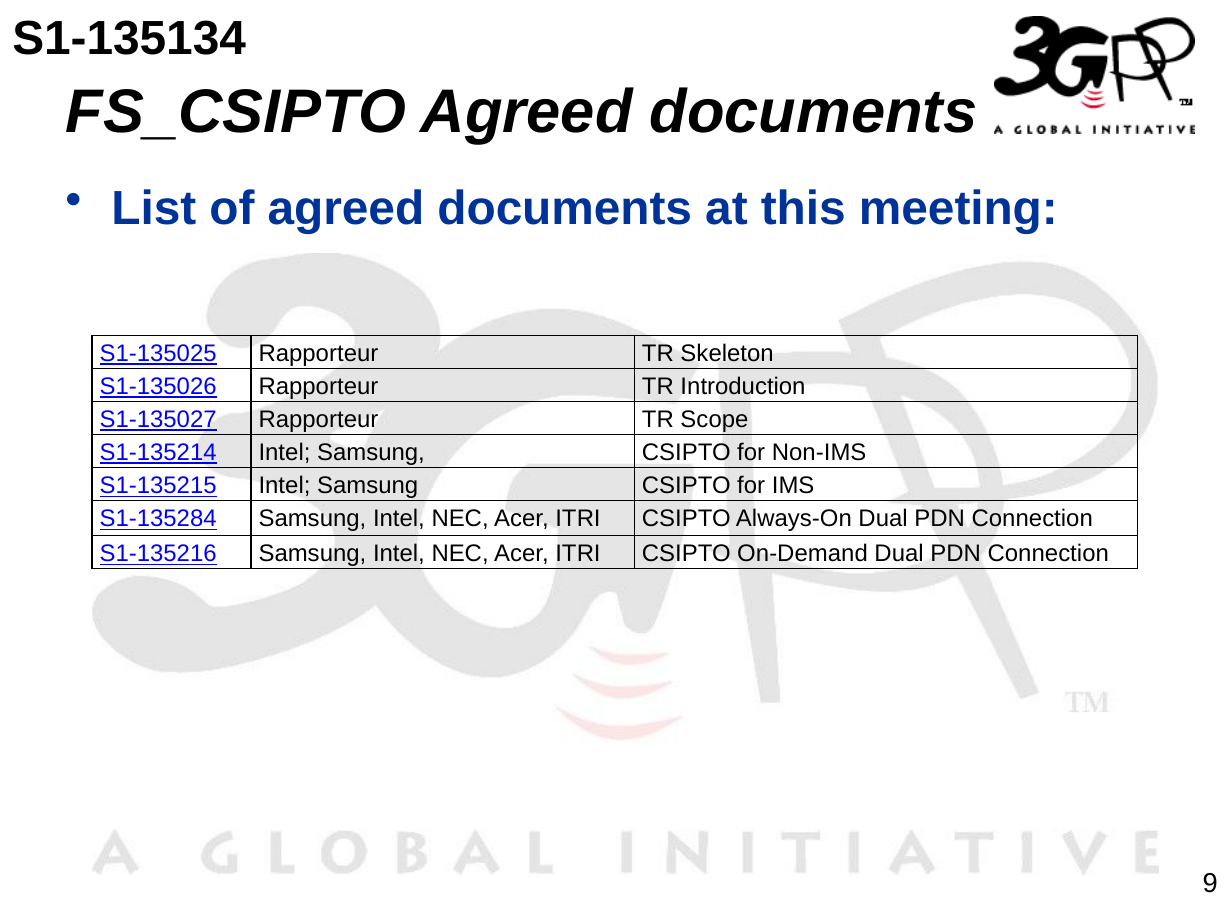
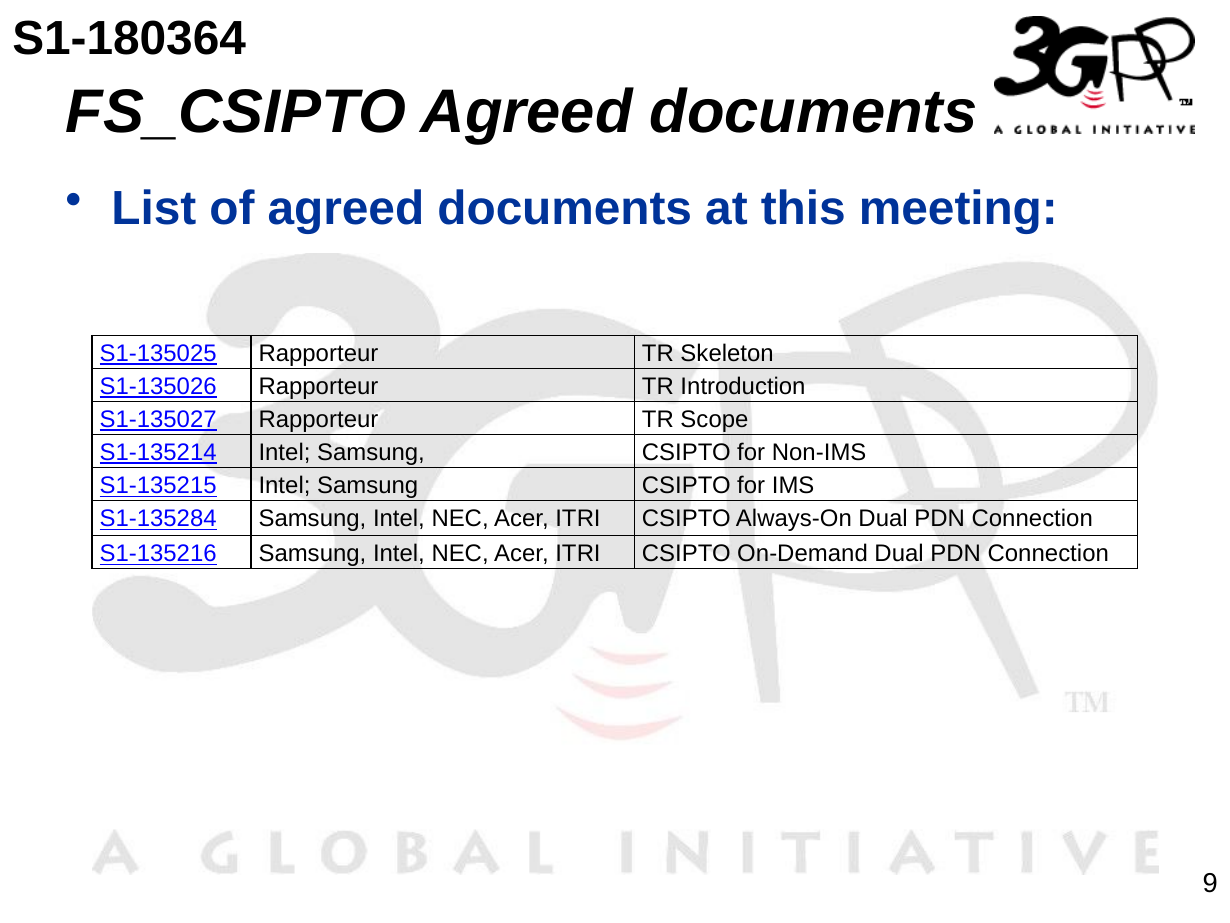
S1-135134: S1-135134 -> S1-180364
